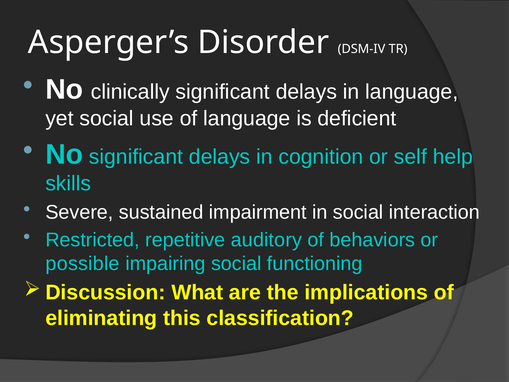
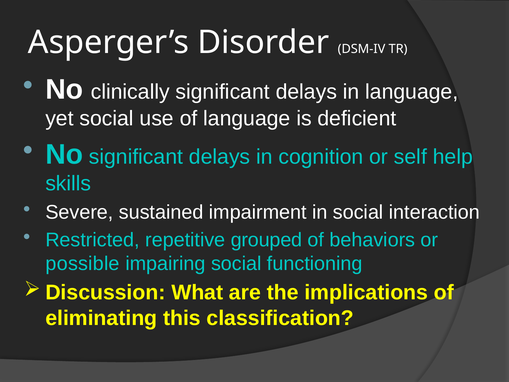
auditory: auditory -> grouped
